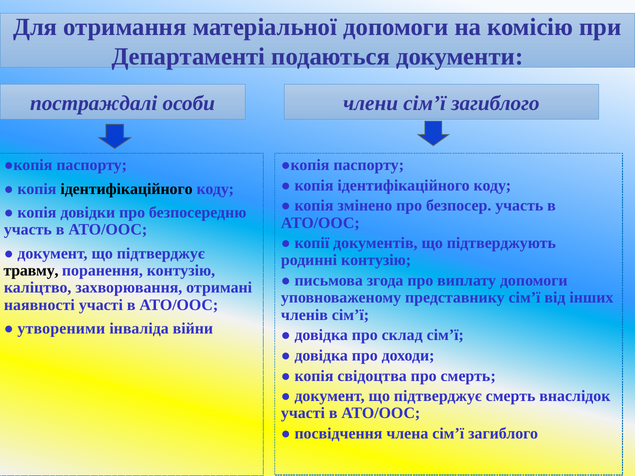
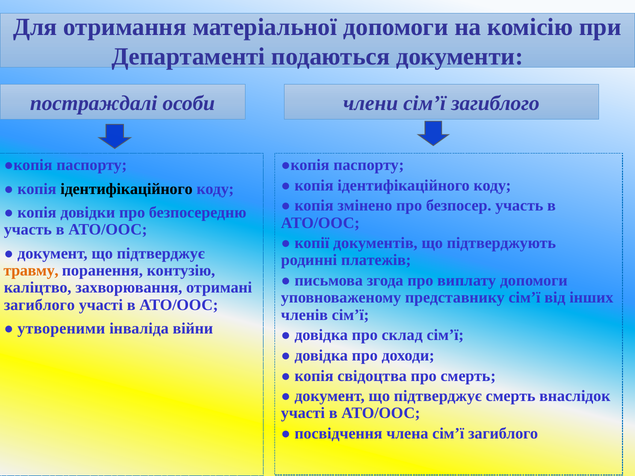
родинні контузію: контузію -> платежів
травму colour: black -> orange
наявності at (39, 305): наявності -> загиблого
